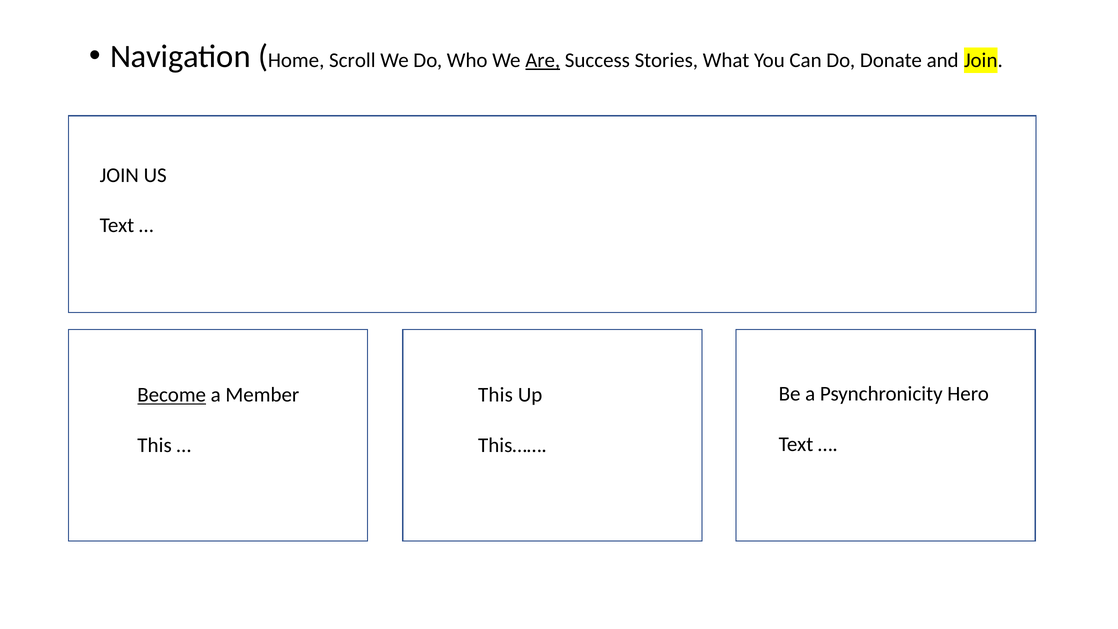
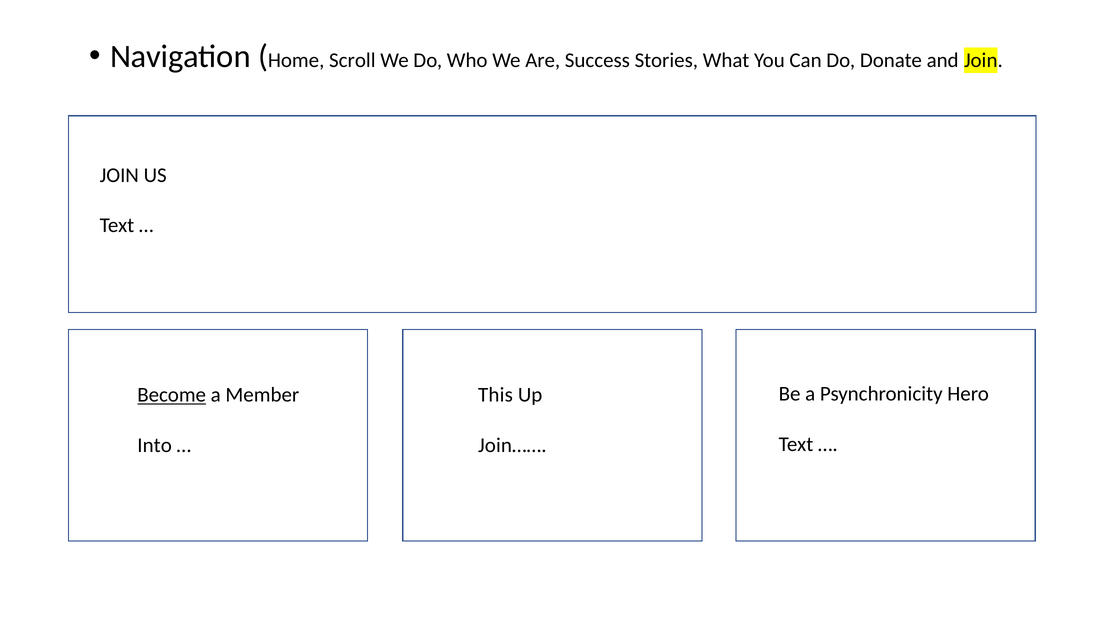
Are underline: present -> none
This at (155, 445): This -> Into
This……: This…… -> Join……
